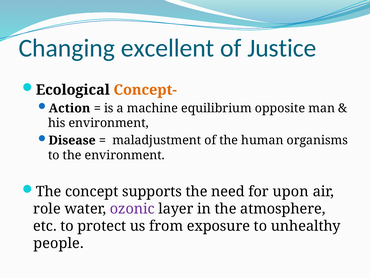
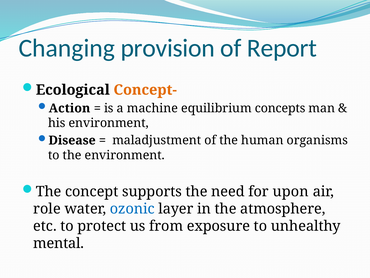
excellent: excellent -> provision
Justice: Justice -> Report
opposite: opposite -> concepts
ozonic colour: purple -> blue
people: people -> mental
